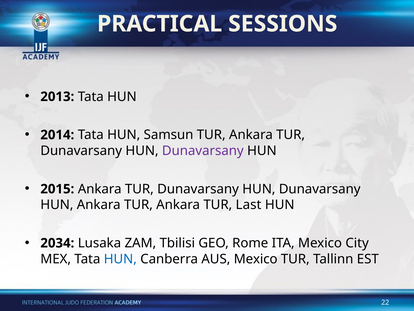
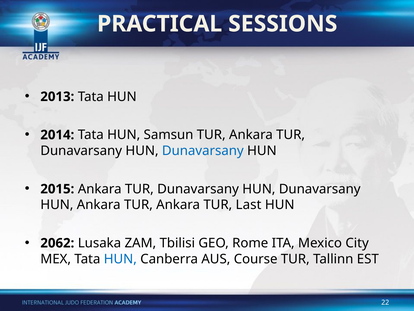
Dunavarsany at (203, 151) colour: purple -> blue
2034: 2034 -> 2062
AUS Mexico: Mexico -> Course
